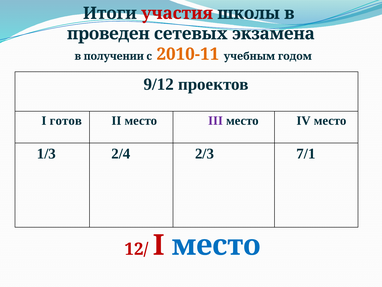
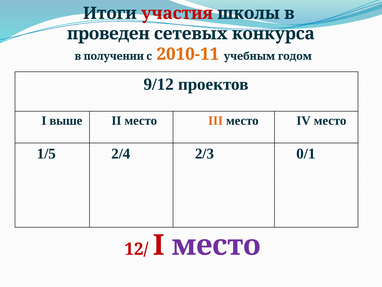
экзамена: экзамена -> конкурса
готов: готов -> выше
III colour: purple -> orange
1/3: 1/3 -> 1/5
7/1: 7/1 -> 0/1
место at (216, 245) colour: blue -> purple
